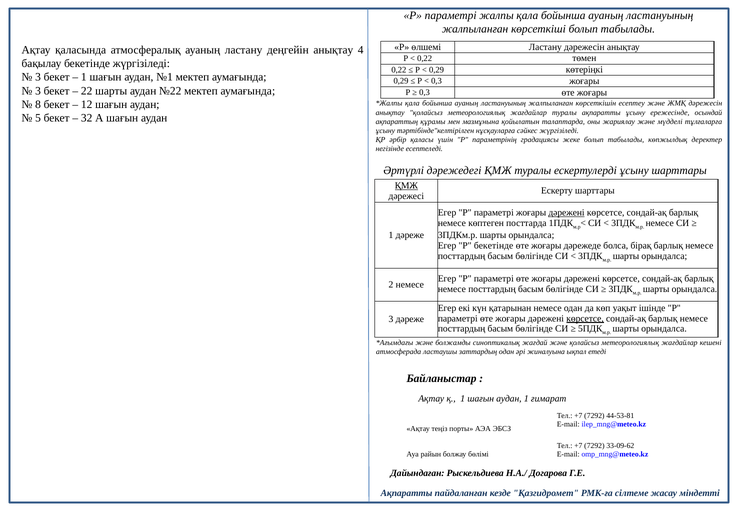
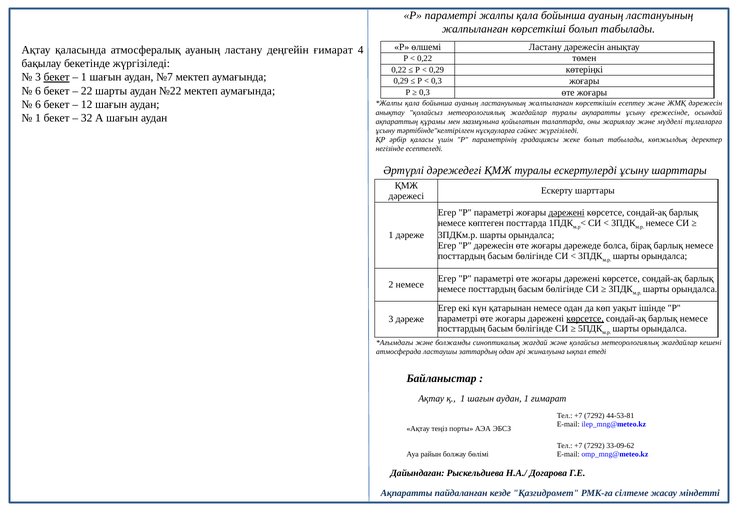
деңгейін анықтау: анықтау -> ғимарат
бекет at (57, 77) underline: none -> present
№1: №1 -> №7
3 at (38, 91): 3 -> 6
8 at (38, 104): 8 -> 6
5 at (38, 118): 5 -> 1
ҚМЖ at (406, 185) underline: present -> none
P бекетінде: бекетінде -> дәрежесін
